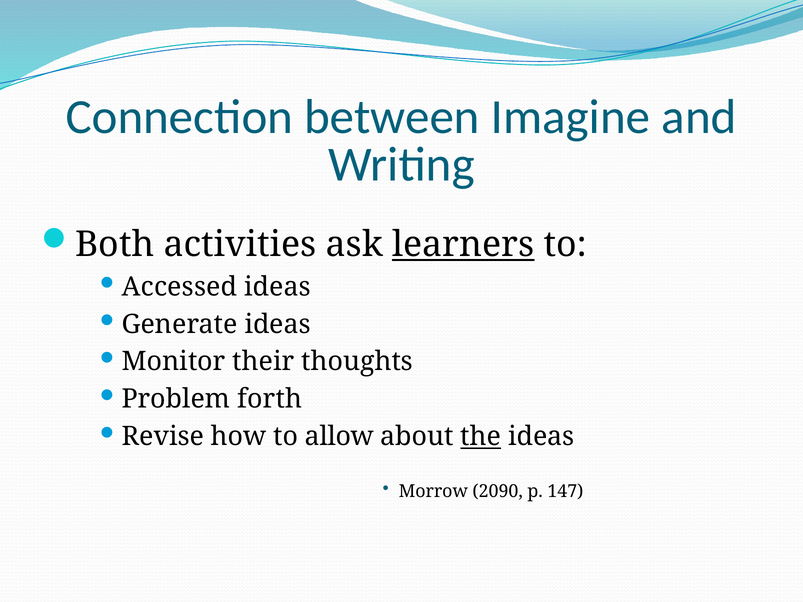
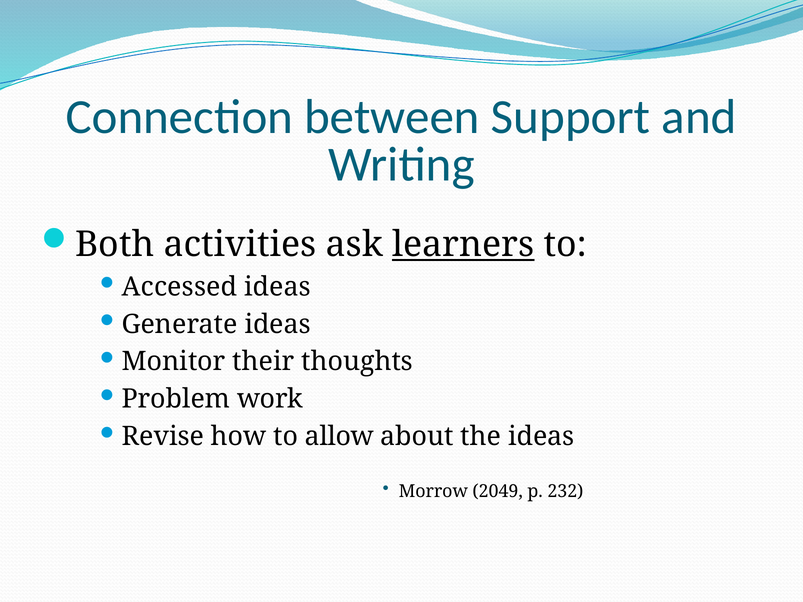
Imagine: Imagine -> Support
forth: forth -> work
the underline: present -> none
2090: 2090 -> 2049
147: 147 -> 232
